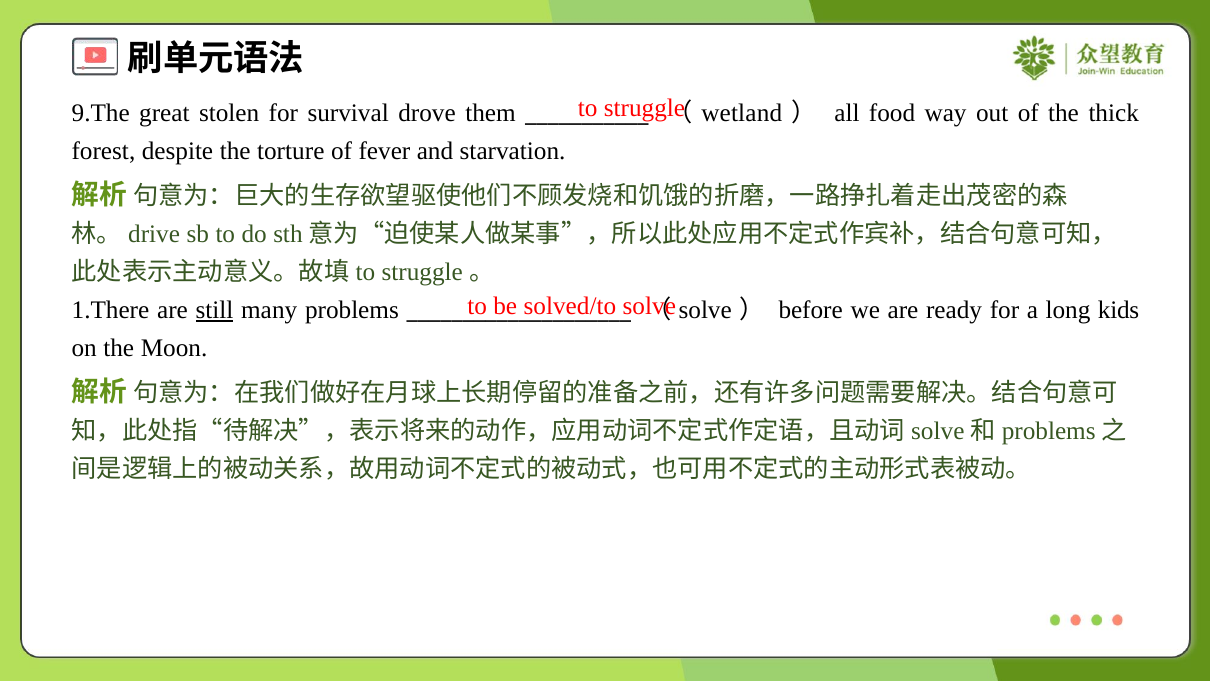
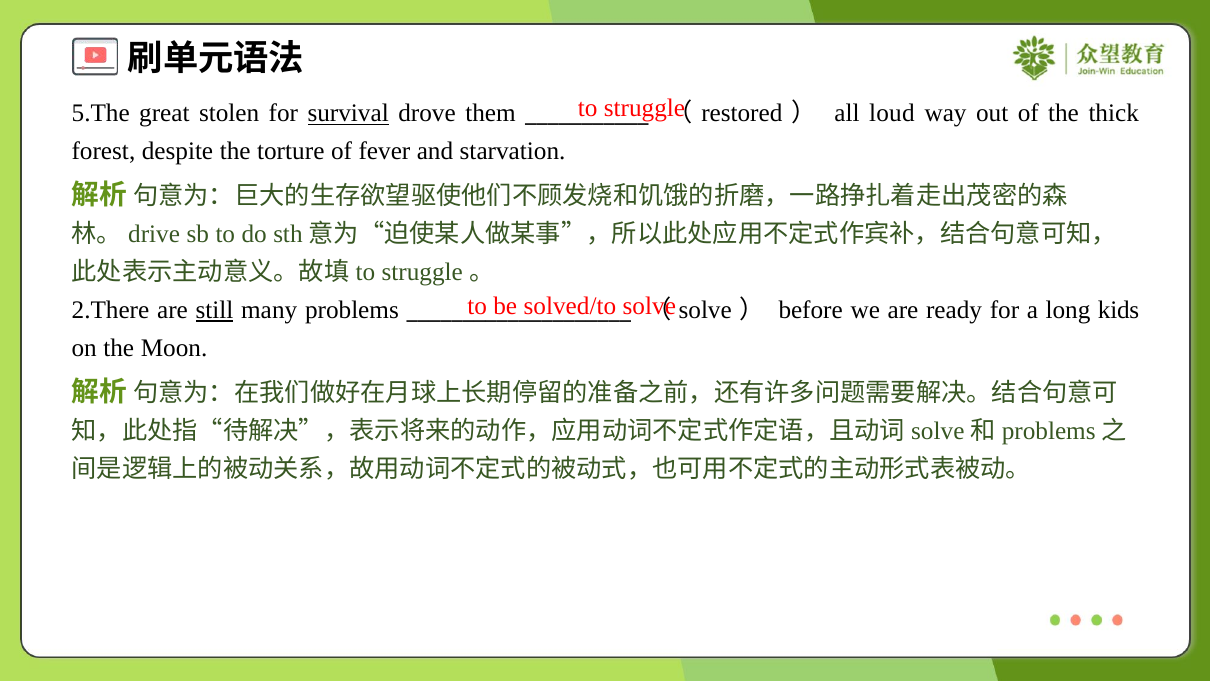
9.The: 9.The -> 5.The
survival underline: none -> present
wetland: wetland -> restored
food: food -> loud
1.There: 1.There -> 2.There
